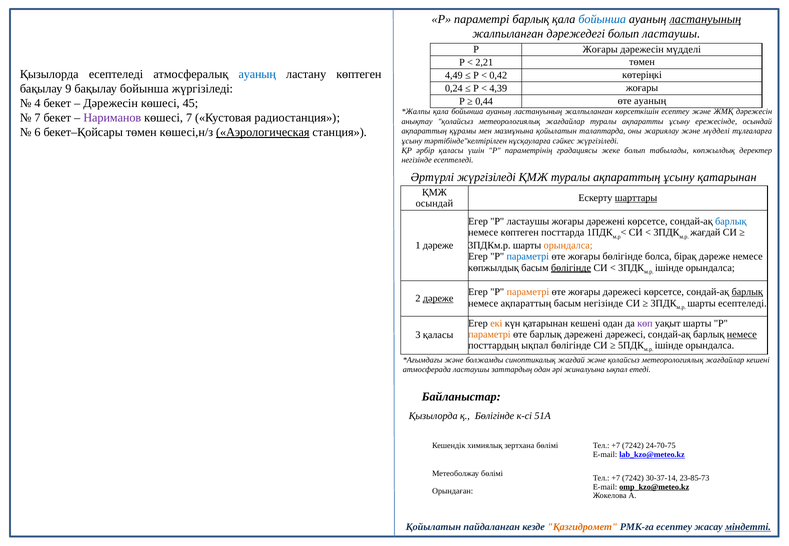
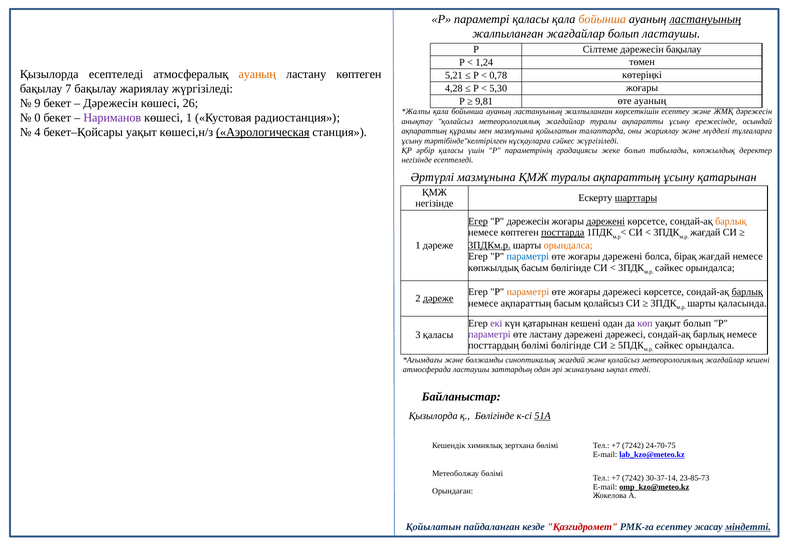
параметрі барлық: барлық -> қаласы
бойынша at (602, 19) colour: blue -> orange
жалпыланған дәрежедегі: дәрежедегі -> жағдайлар
Р Жоғары: Жоғары -> Сілтеме
дәрежесін мүдделі: мүдделі -> бақылау
2,21: 2,21 -> 1,24
ауаның at (257, 74) colour: blue -> orange
4,49: 4,49 -> 5,21
0,42: 0,42 -> 0,78
9: 9 -> 7
бақылау бойынша: бойынша -> жариялау
0,24: 0,24 -> 4,28
4,39: 4,39 -> 5,30
0,44: 0,44 -> 9,81
4: 4 -> 9
45: 45 -> 26
7 at (37, 118): 7 -> 0
көшесі 7: 7 -> 1
6: 6 -> 4
бекет–Қойсары төмен: төмен -> уақыт
Әртүрлі жүргізіледі: жүргізіледі -> мазмұнына
осындай at (434, 204): осындай -> негізінде
Егер at (478, 222) underline: none -> present
Р ластаушы: ластаушы -> дәрежесін
дәрежені at (606, 222) underline: none -> present
барлық at (731, 222) colour: blue -> orange
посттарда underline: none -> present
3ПДКм.р underline: none -> present
өте жоғары бөлігінде: бөлігінде -> дәрежені
бірақ дәреже: дәреже -> жағдай
бөлігінде at (571, 268) underline: present -> none
ішінде at (669, 268): ішінде -> сәйкес
басым негізінде: негізінде -> қолайсыз
шарты есептеледі: есептеледі -> қаласында
екі colour: orange -> purple
уақыт шарты: шарты -> болып
параметрі at (489, 334) colour: orange -> purple
өте барлық: барлық -> ластану
немесе at (742, 334) underline: present -> none
посттардың ықпал: ықпал -> бөлімі
ішінде at (669, 346): ішінде -> сәйкес
51А underline: none -> present
Қазгидромет colour: orange -> red
